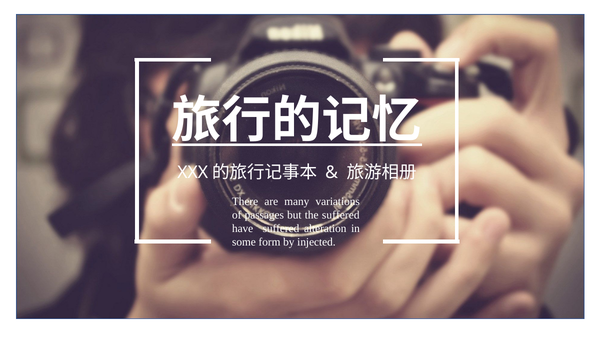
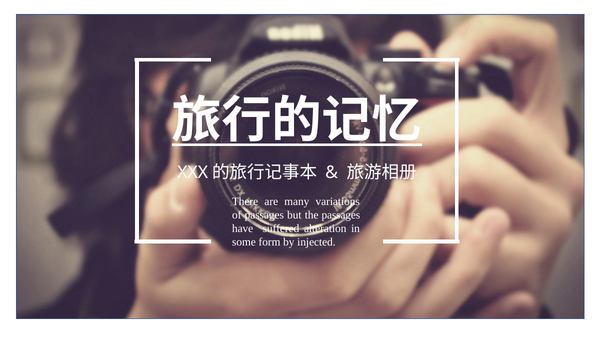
the suffered: suffered -> passages
